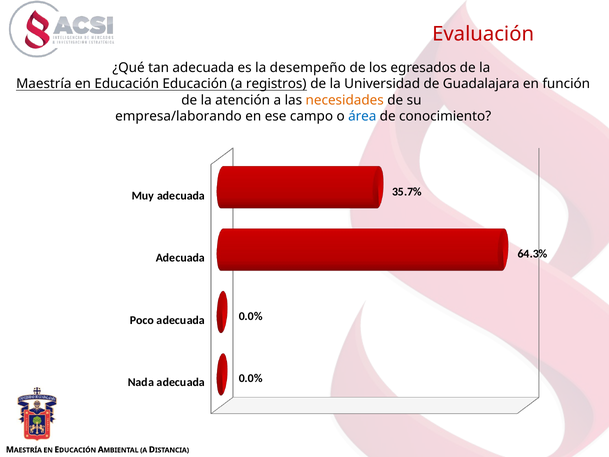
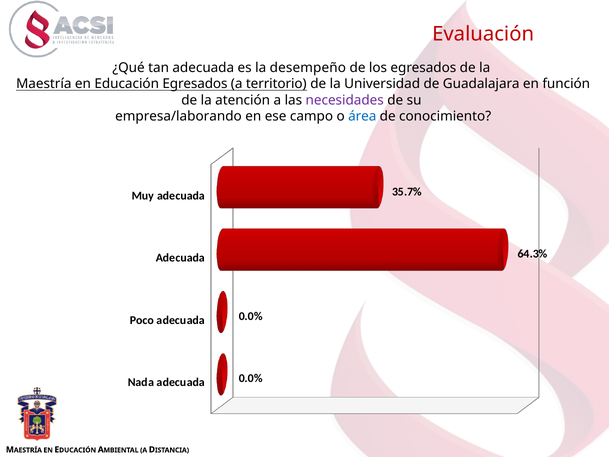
Educación Educación: Educación -> Egresados
registros: registros -> territorio
necesidades colour: orange -> purple
